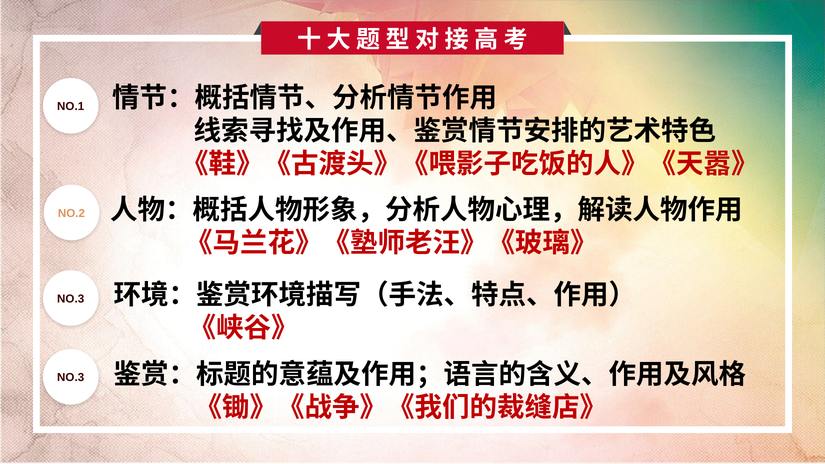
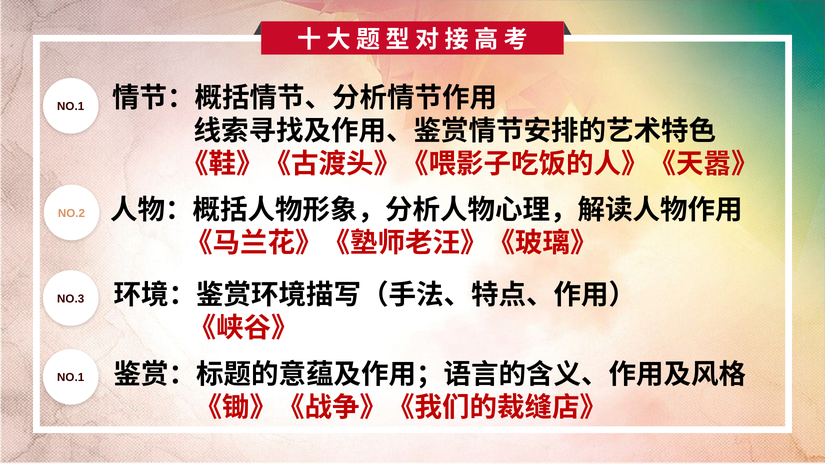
NO.3 at (71, 378): NO.3 -> NO.1
